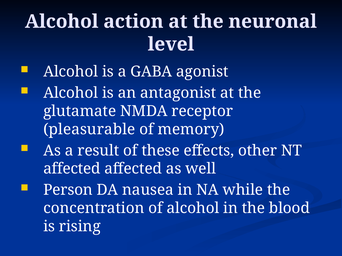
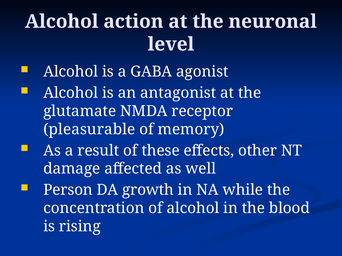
affected at (72, 169): affected -> damage
nausea: nausea -> growth
